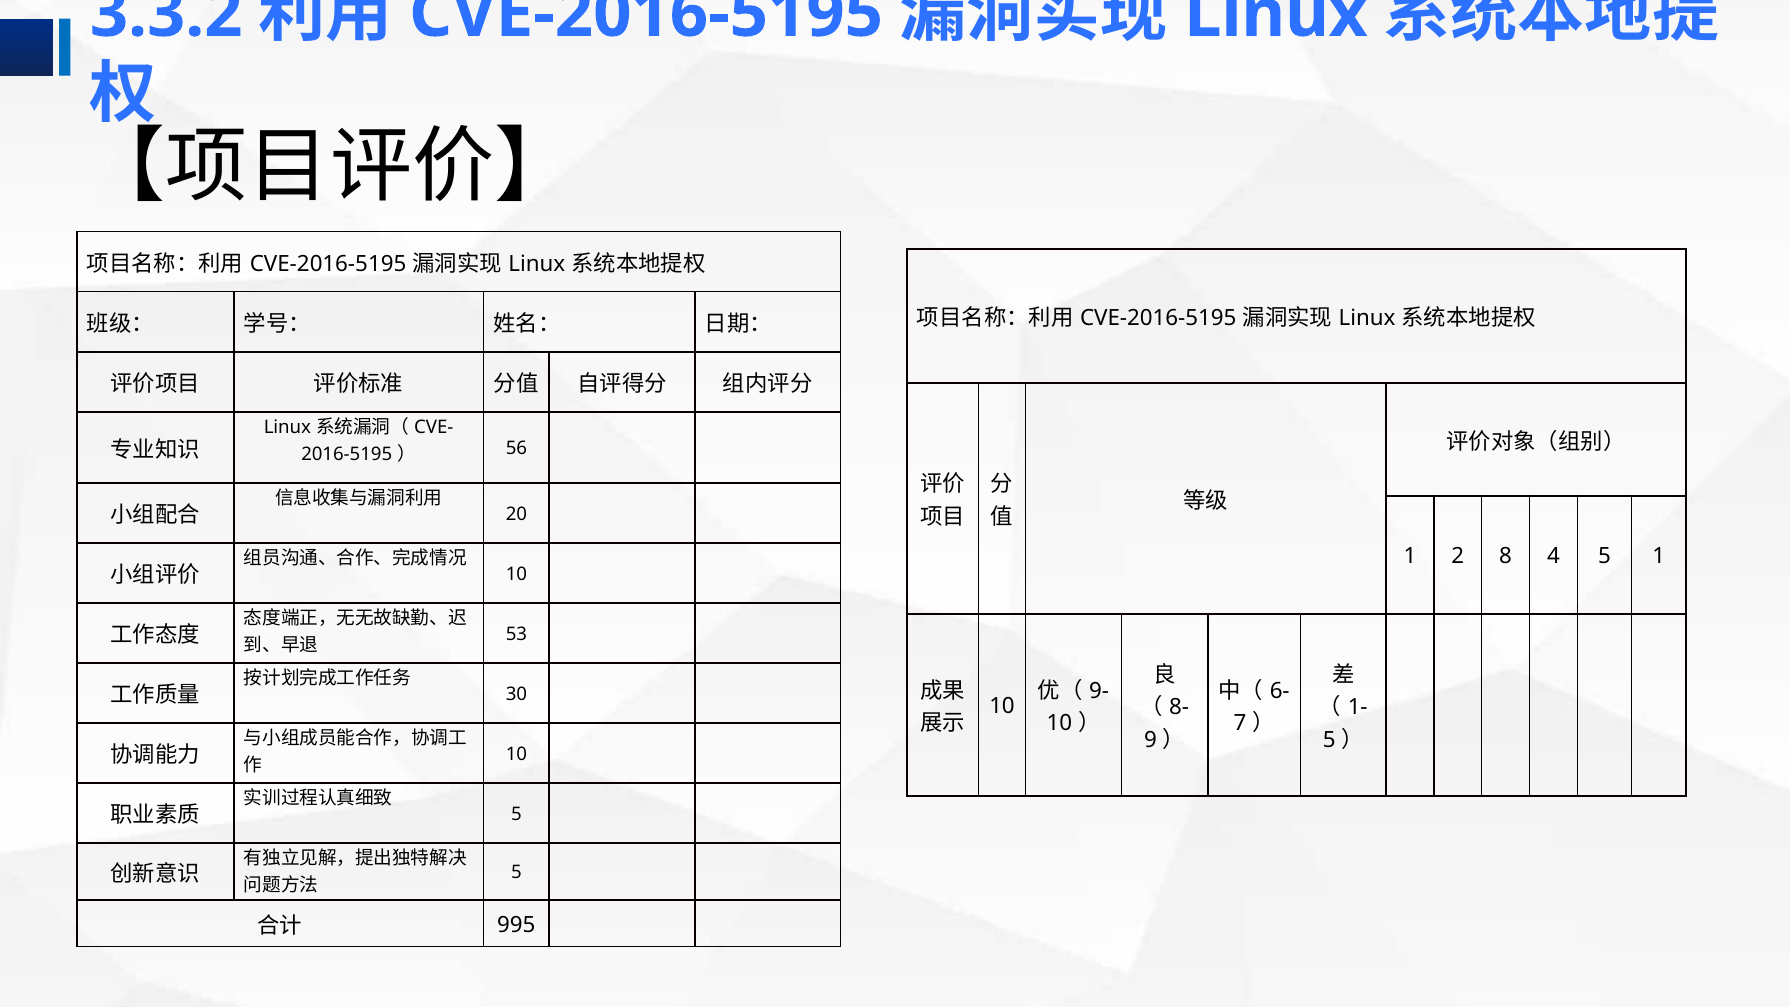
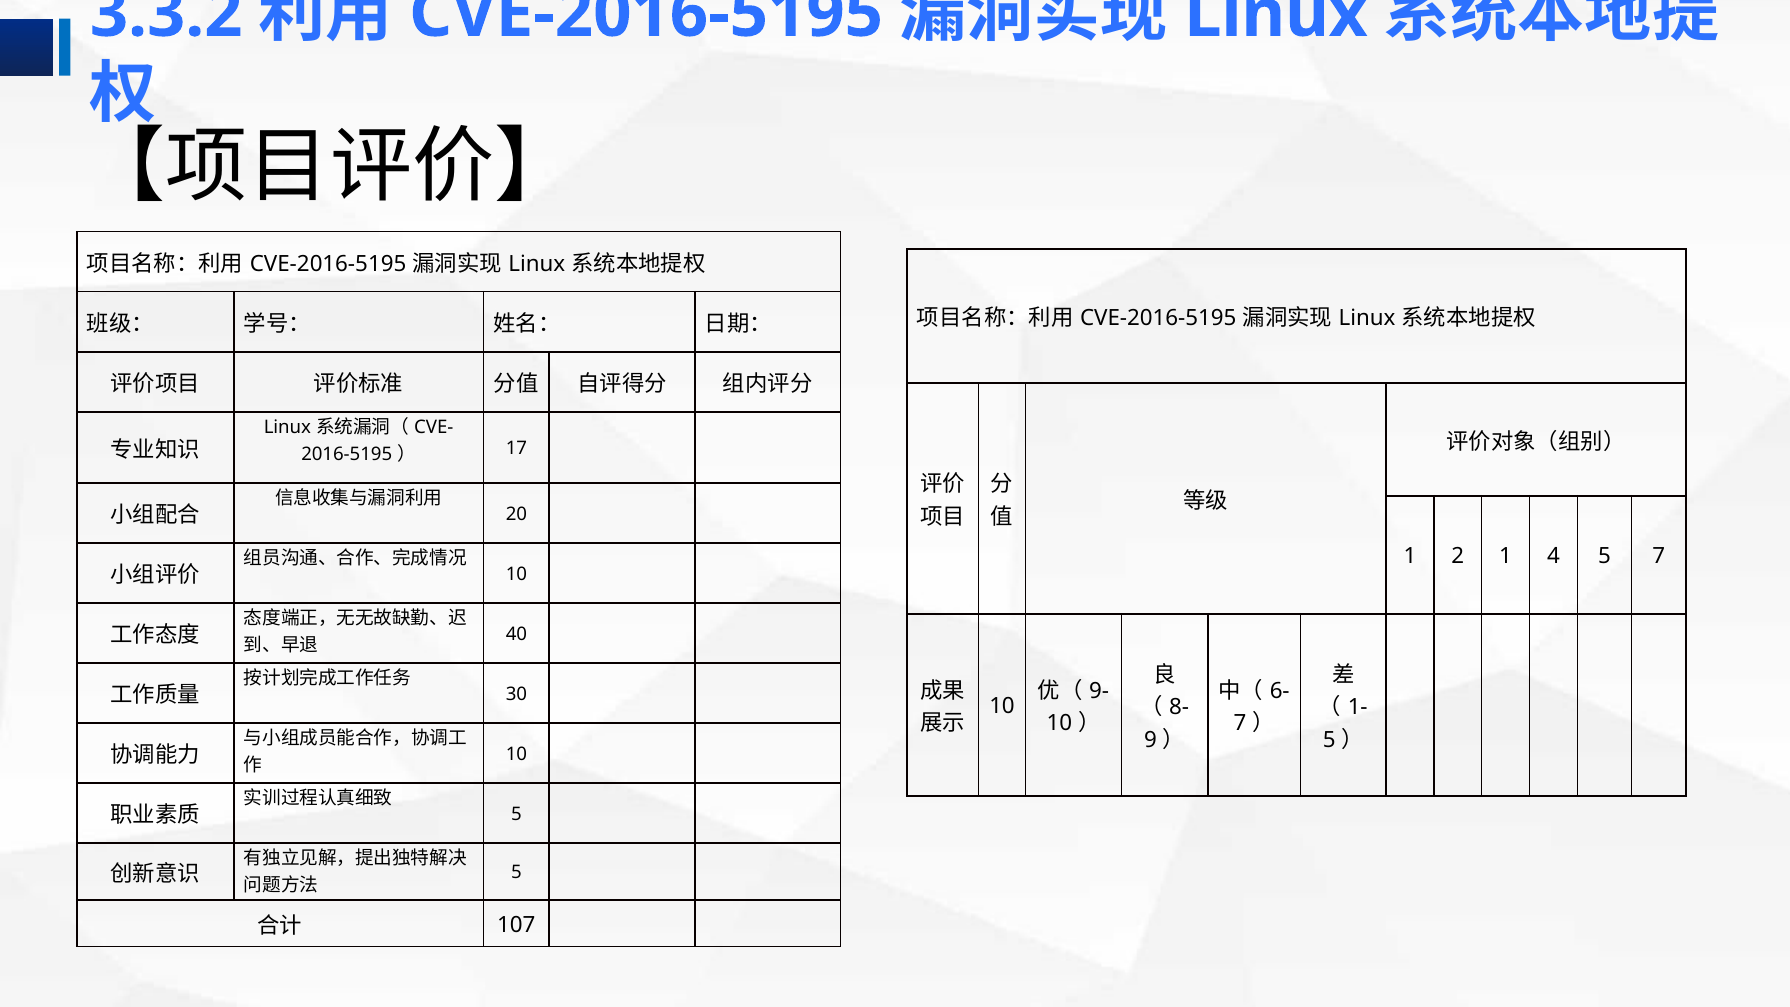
56: 56 -> 17
2 8: 8 -> 1
5 1: 1 -> 7
53: 53 -> 40
995: 995 -> 107
